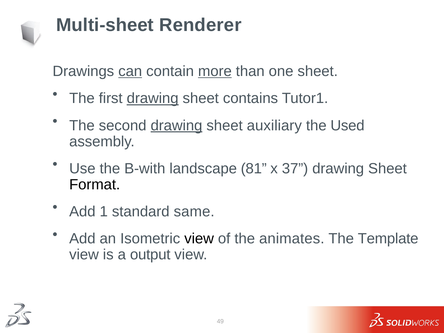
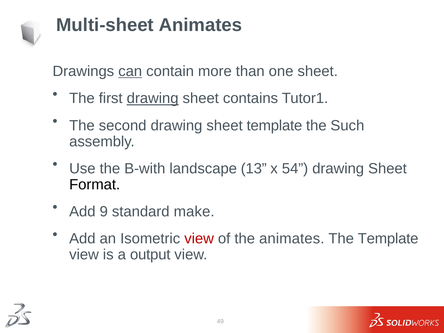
Multi-sheet Renderer: Renderer -> Animates
more underline: present -> none
drawing at (176, 125) underline: present -> none
sheet auxiliary: auxiliary -> template
Used: Used -> Such
81: 81 -> 13
37: 37 -> 54
1: 1 -> 9
same: same -> make
view at (199, 239) colour: black -> red
